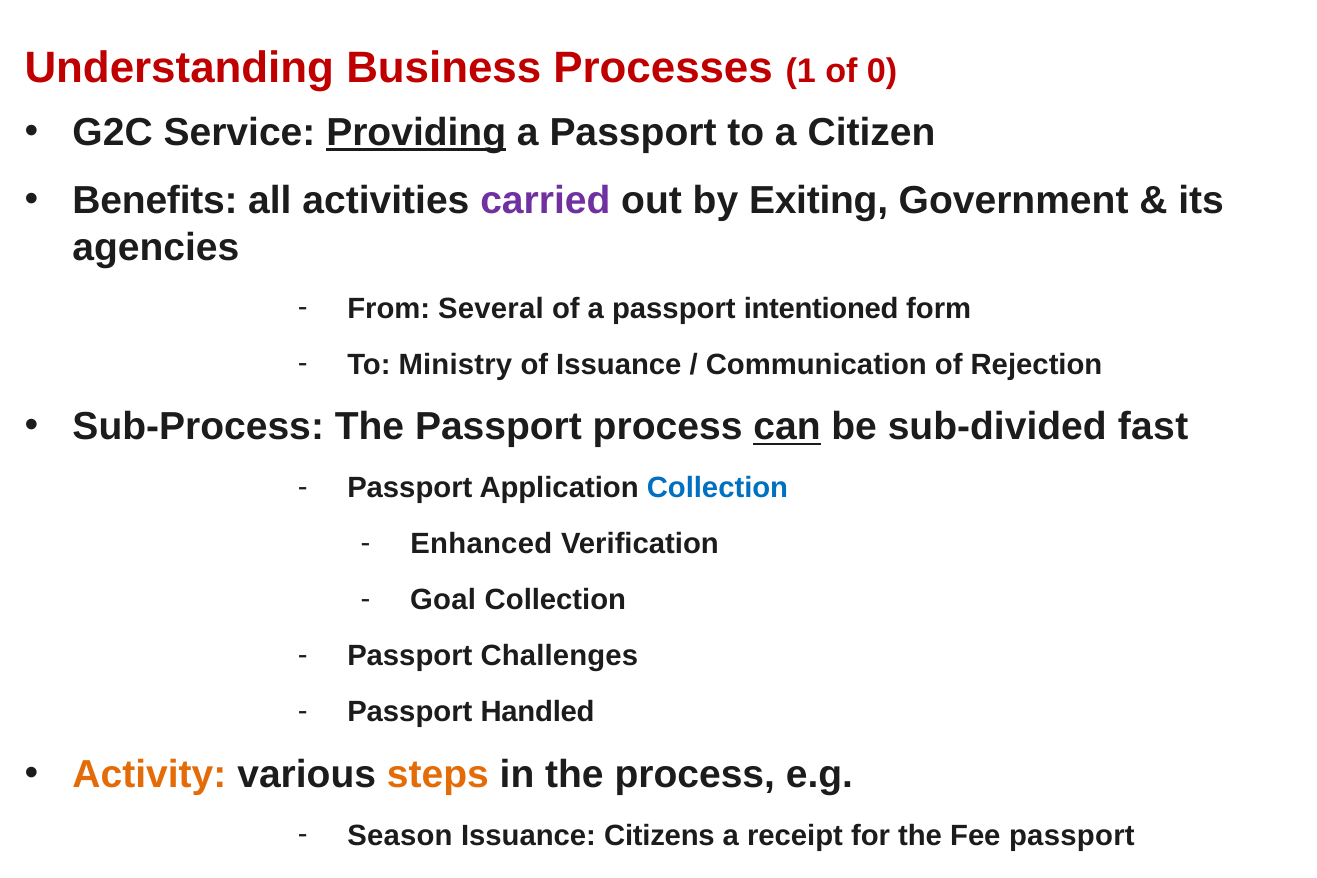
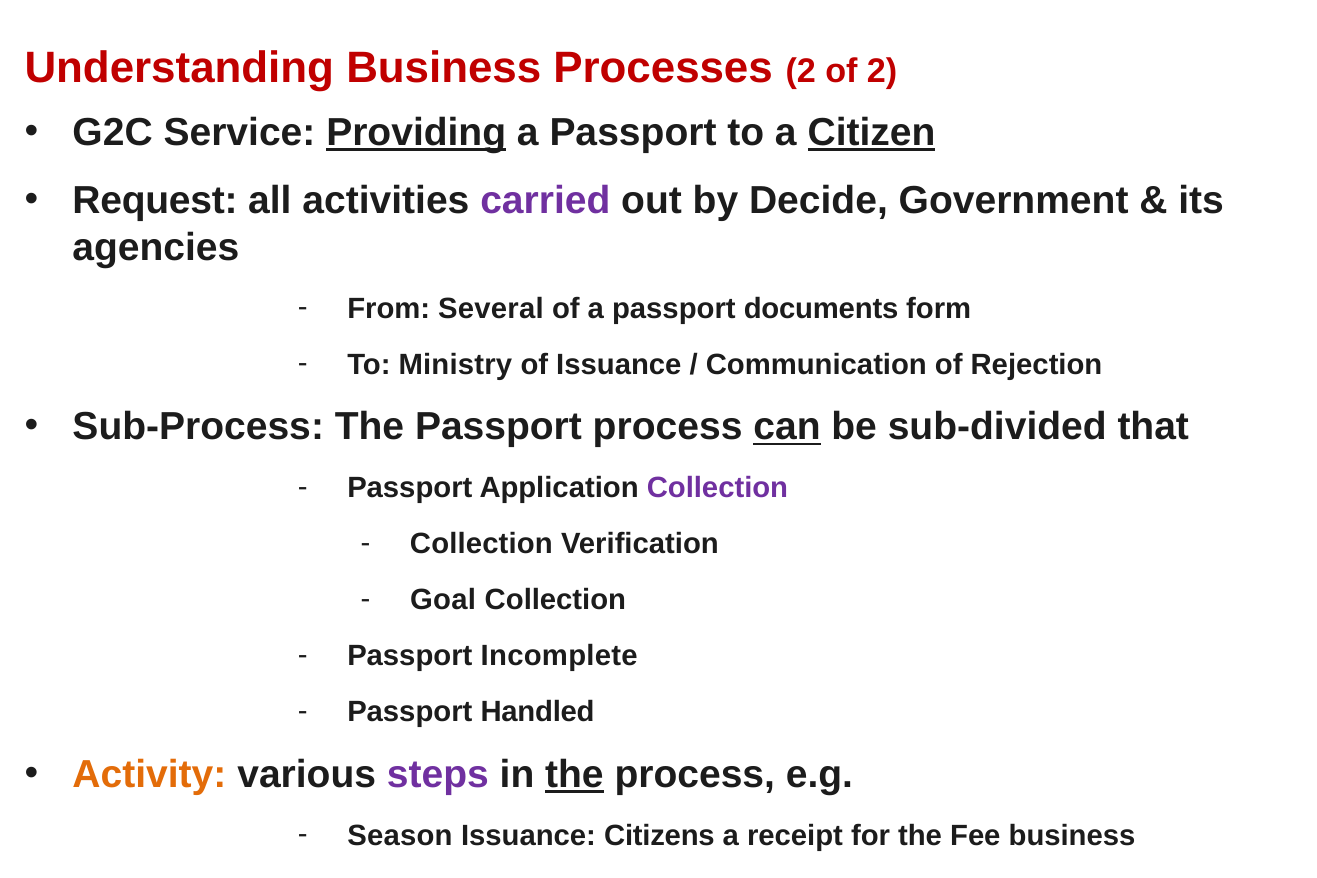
Processes 1: 1 -> 2
of 0: 0 -> 2
Citizen underline: none -> present
Benefits: Benefits -> Request
Exiting: Exiting -> Decide
intentioned: intentioned -> documents
fast: fast -> that
Collection at (717, 488) colour: blue -> purple
Enhanced at (481, 544): Enhanced -> Collection
Challenges: Challenges -> Incomplete
steps colour: orange -> purple
the at (574, 775) underline: none -> present
Fee passport: passport -> business
